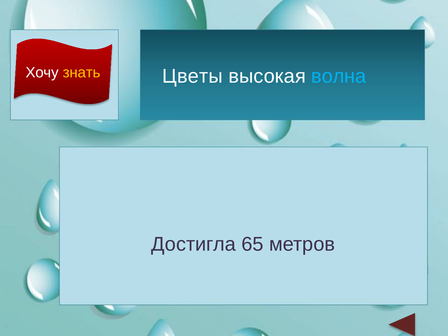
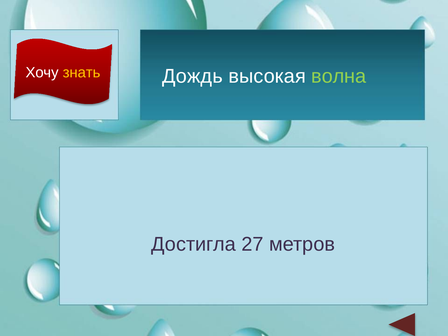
Цветы: Цветы -> Дождь
волна colour: light blue -> light green
65: 65 -> 27
